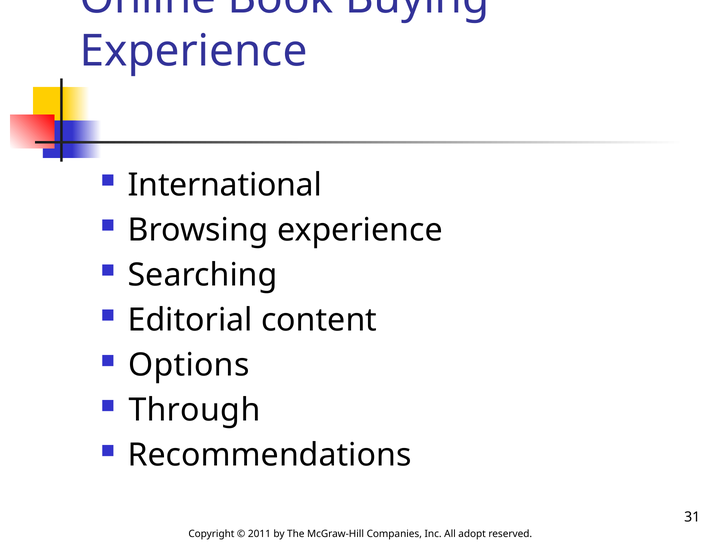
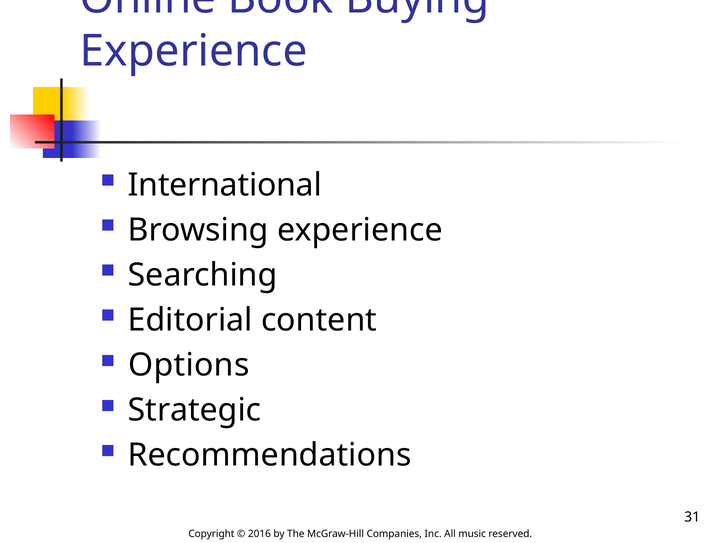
Through: Through -> Strategic
2011: 2011 -> 2016
adopt: adopt -> music
